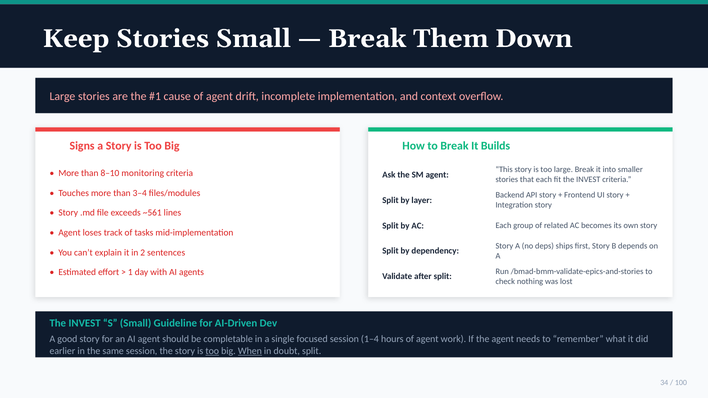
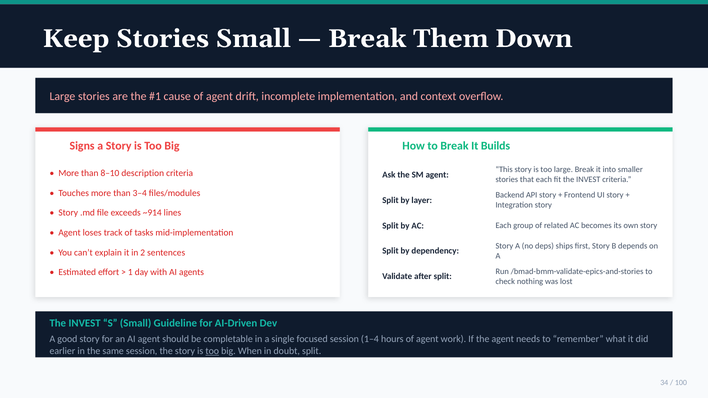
monitoring: monitoring -> description
~561: ~561 -> ~914
When underline: present -> none
